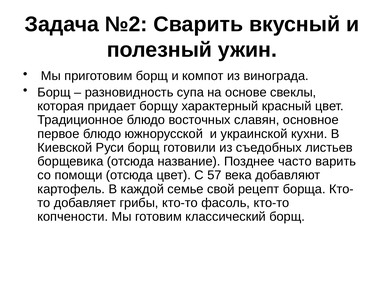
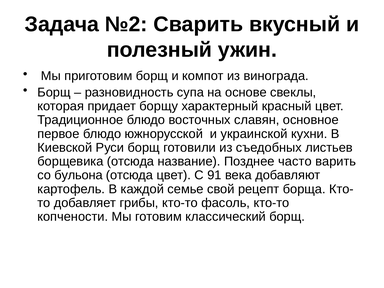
помощи: помощи -> бульона
57: 57 -> 91
